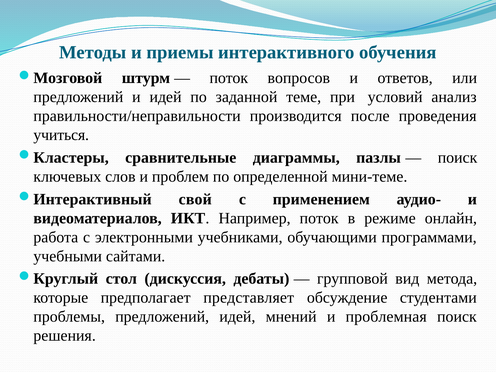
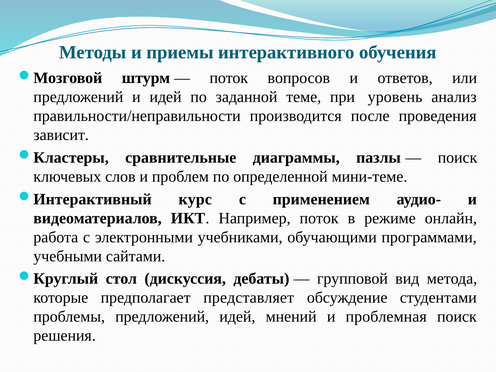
условий: условий -> уровень
учиться: учиться -> зависит
свой: свой -> курс
